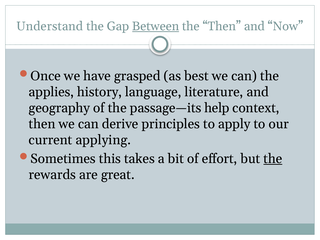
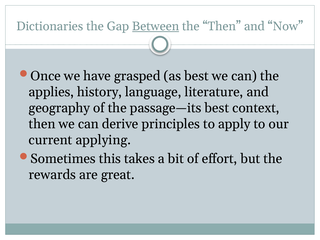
Understand: Understand -> Dictionaries
passage—its help: help -> best
the at (273, 159) underline: present -> none
